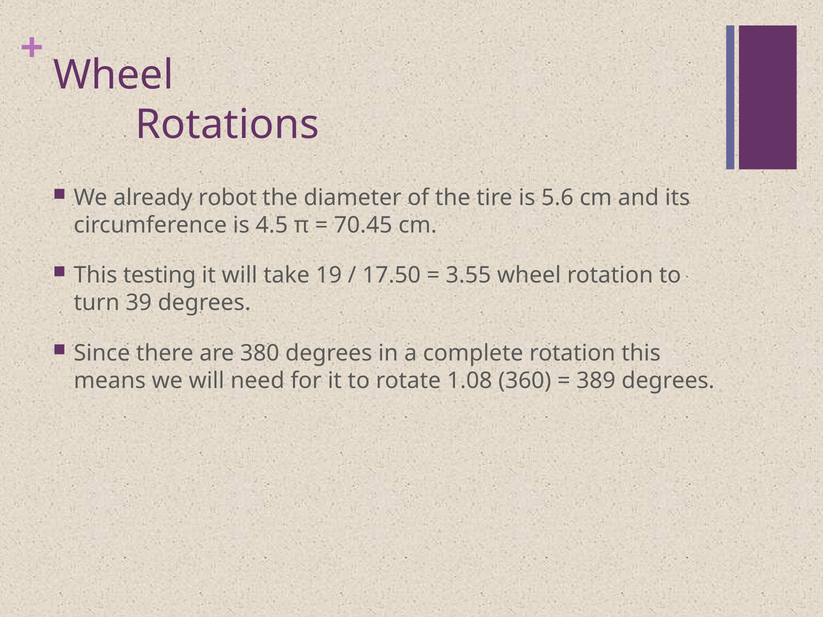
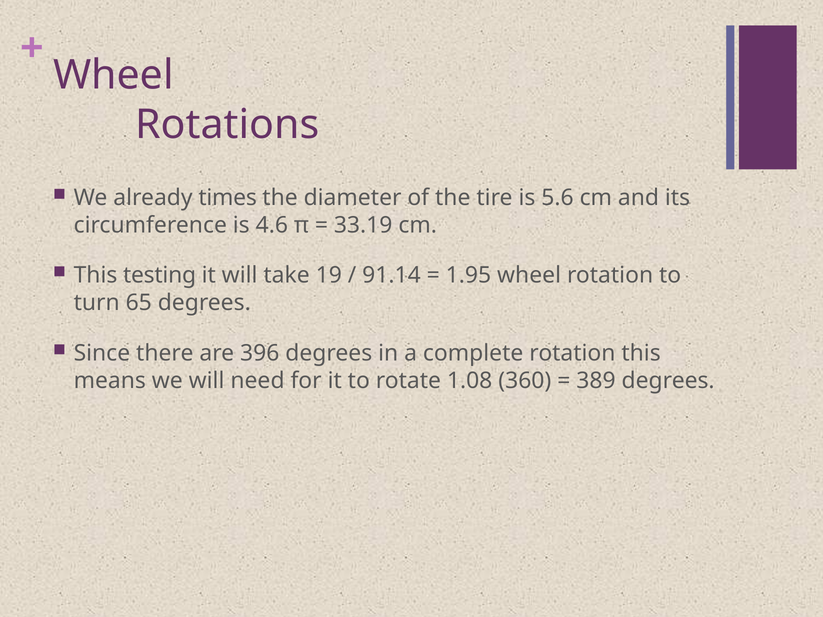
robot: robot -> times
4.5: 4.5 -> 4.6
70.45: 70.45 -> 33.19
17.50: 17.50 -> 91.14
3.55: 3.55 -> 1.95
39: 39 -> 65
380: 380 -> 396
